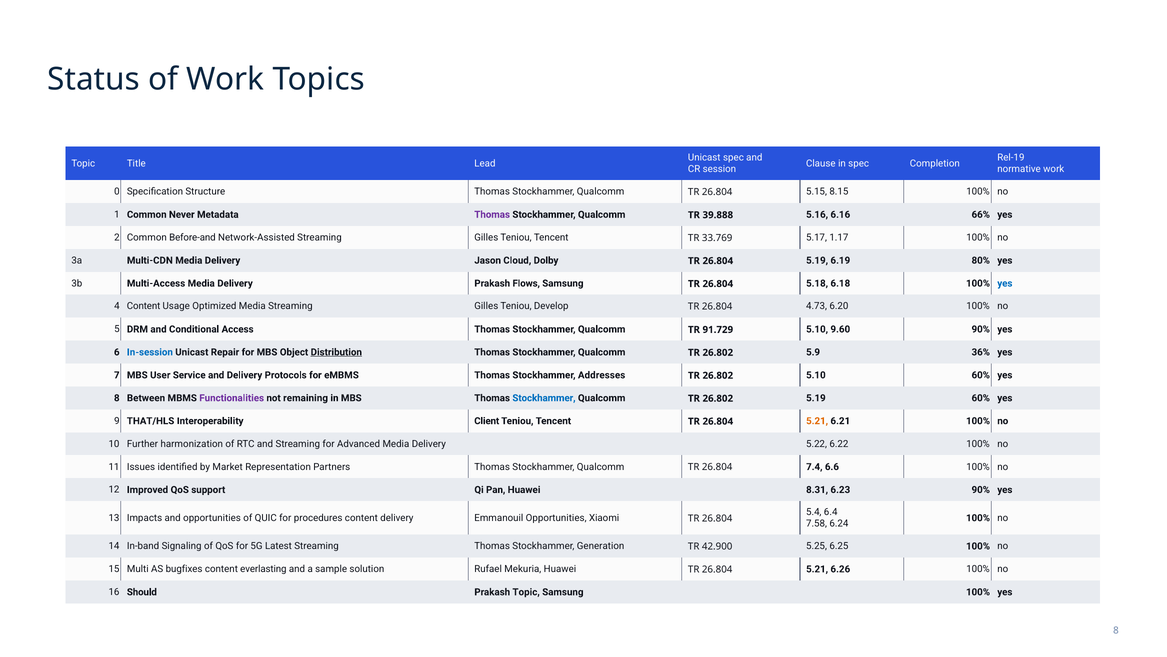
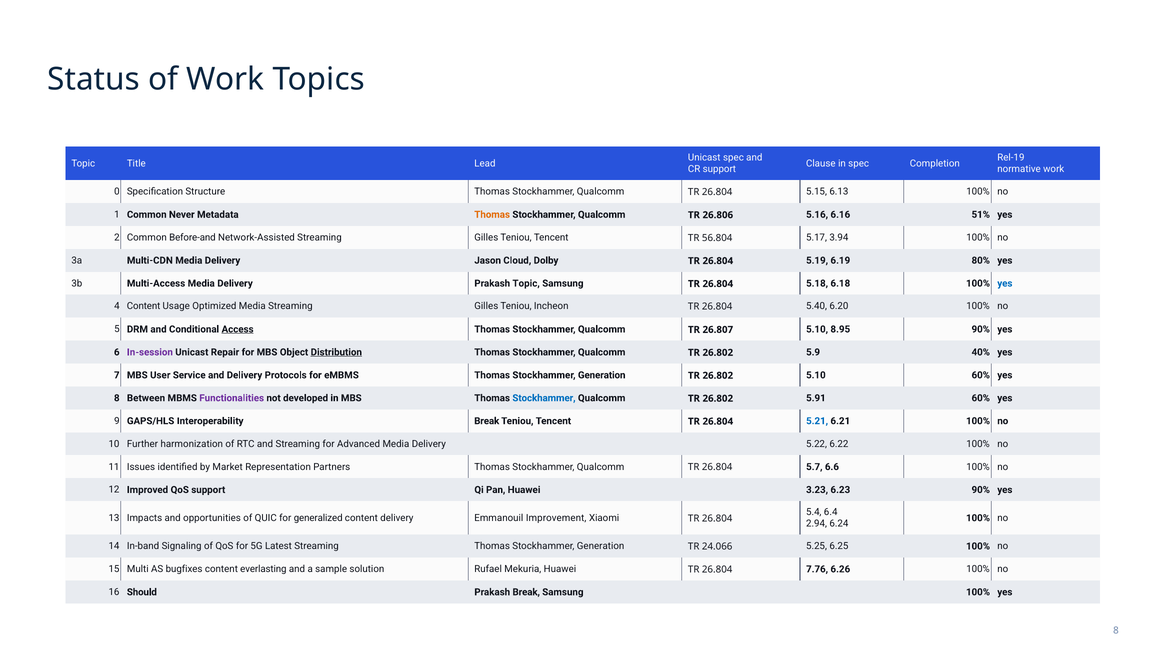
CR session: session -> support
8.15: 8.15 -> 6.13
Thomas at (492, 214) colour: purple -> orange
39.888: 39.888 -> 26.806
66%: 66% -> 51%
33.769: 33.769 -> 56.804
1.17: 1.17 -> 3.94
Prakash Flows: Flows -> Topic
Develop: Develop -> Incheon
4.73: 4.73 -> 5.40
Access underline: none -> present
91.729: 91.729 -> 26.807
9.60: 9.60 -> 8.95
In-session colour: blue -> purple
36%: 36% -> 40%
eMBMS Thomas Stockhammer Addresses: Addresses -> Generation
remaining: remaining -> developed
26.802 5.19: 5.19 -> 5.91
THAT/HLS: THAT/HLS -> GAPS/HLS
Interoperability Client: Client -> Break
5.21 at (817, 421) colour: orange -> blue
7.4: 7.4 -> 5.7
8.31: 8.31 -> 3.23
procedures: procedures -> generalized
Emmanouil Opportunities: Opportunities -> Improvement
7.58: 7.58 -> 2.94
42.900: 42.900 -> 24.066
Huawei TR 26.804 5.21: 5.21 -> 7.76
Prakash Topic: Topic -> Break
